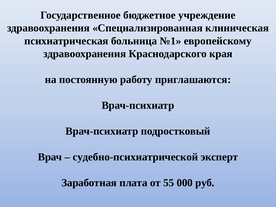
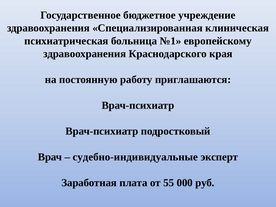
судебно-психиатрической: судебно-психиатрической -> судебно-индивидуальные
